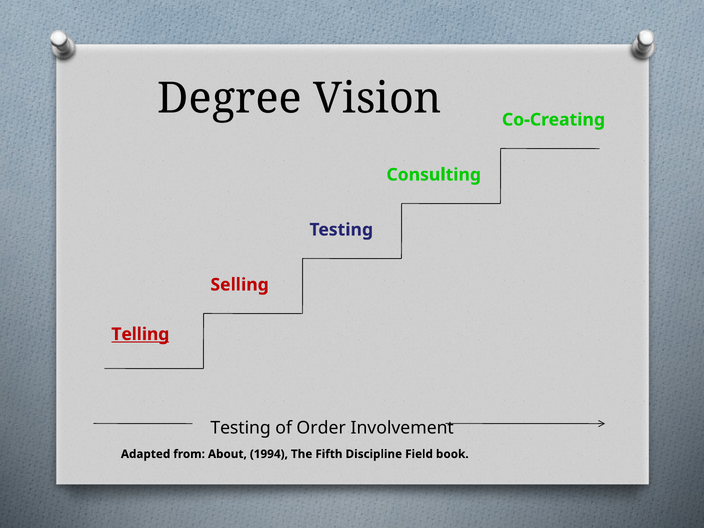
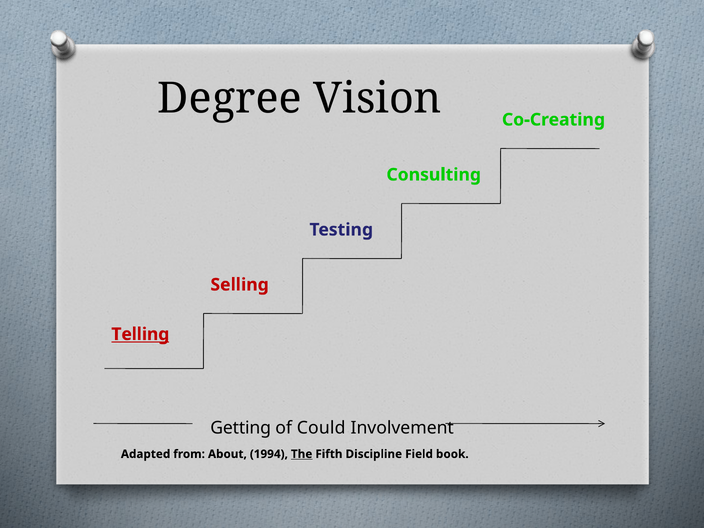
Testing at (241, 428): Testing -> Getting
Order: Order -> Could
The underline: none -> present
